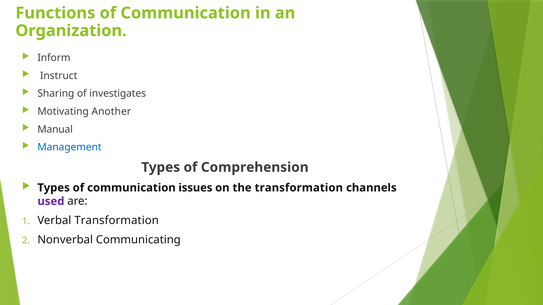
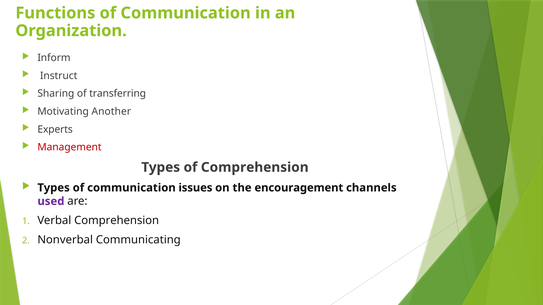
investigates: investigates -> transferring
Manual: Manual -> Experts
Management colour: blue -> red
the transformation: transformation -> encouragement
Verbal Transformation: Transformation -> Comprehension
